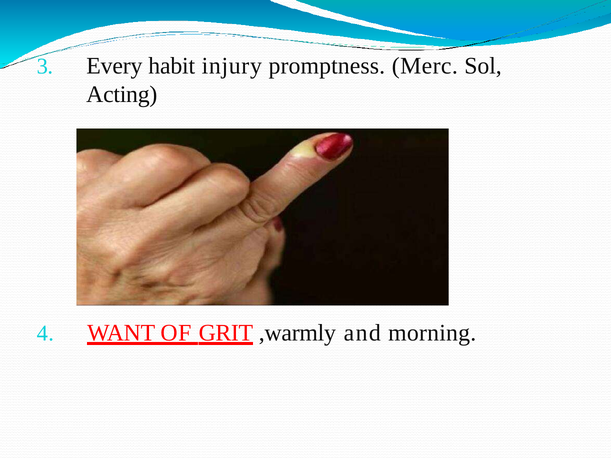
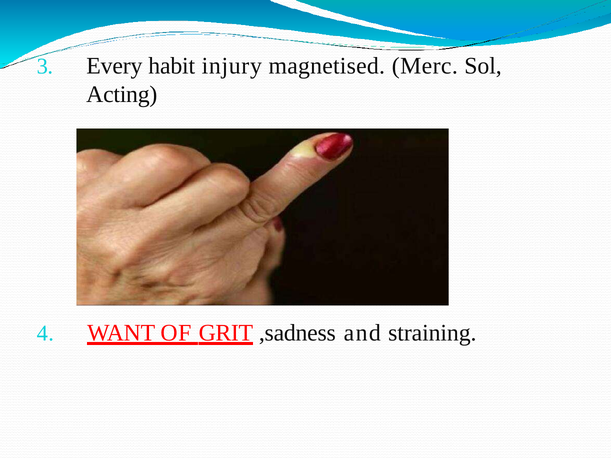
promptness: promptness -> magnetised
,warmly: ,warmly -> ,sadness
morning: morning -> straining
